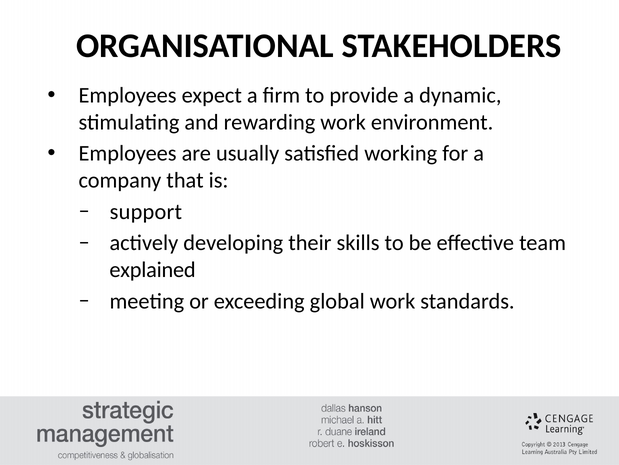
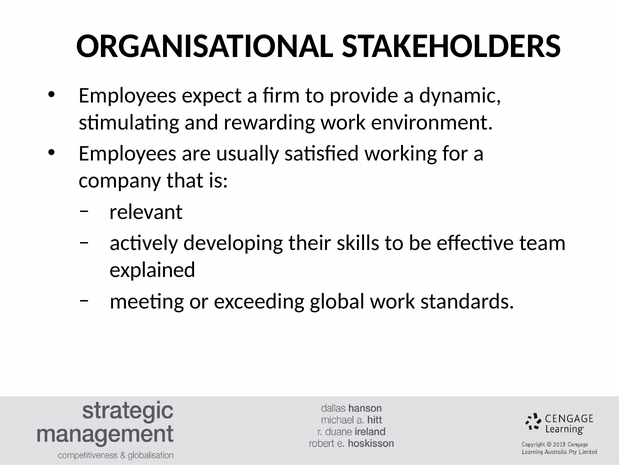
support: support -> relevant
